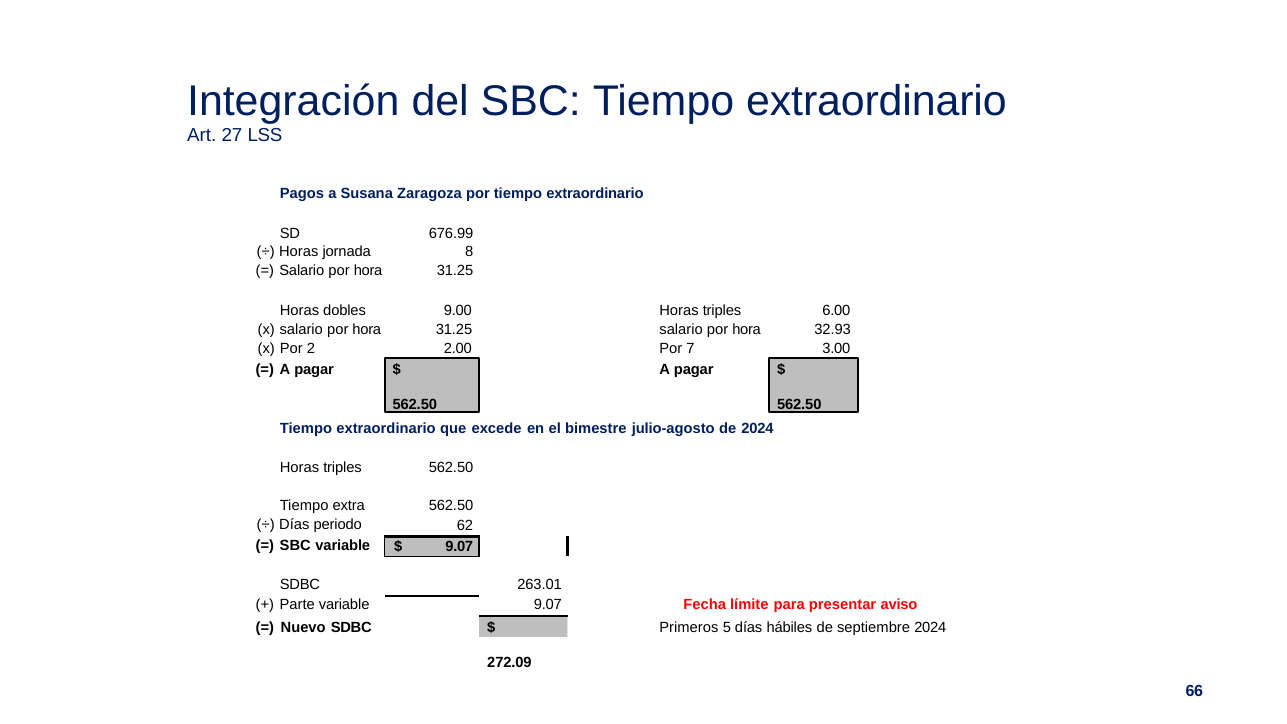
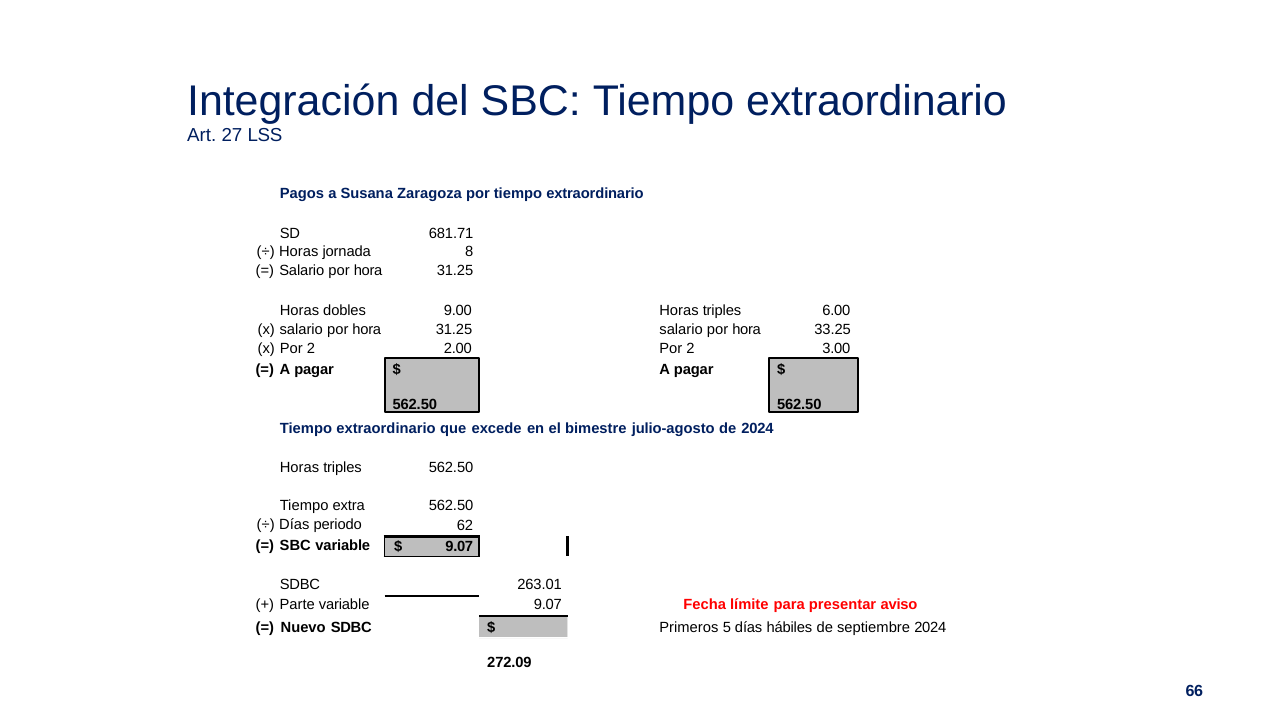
676.99: 676.99 -> 681.71
32.93: 32.93 -> 33.25
7 at (690, 349): 7 -> 2
